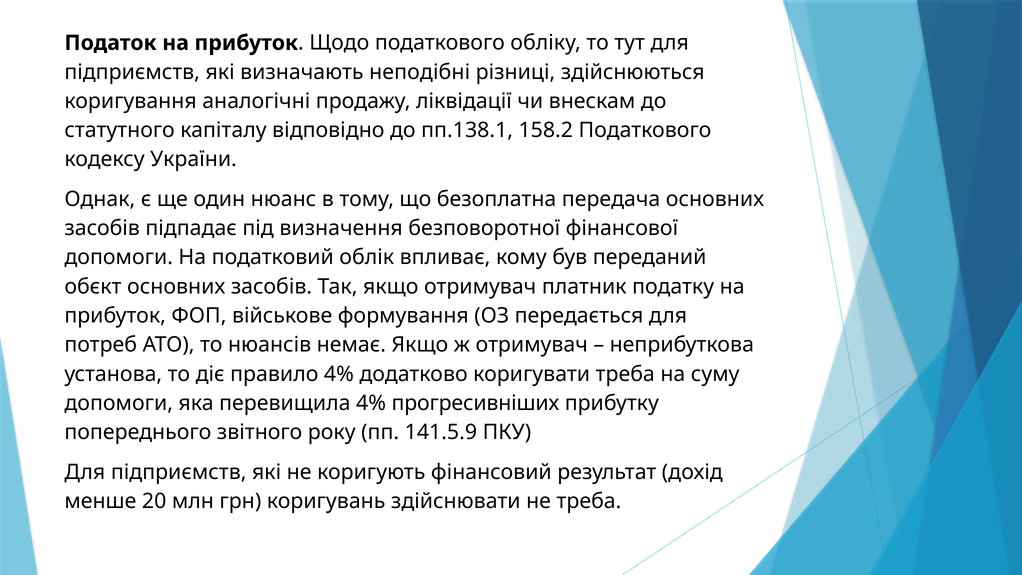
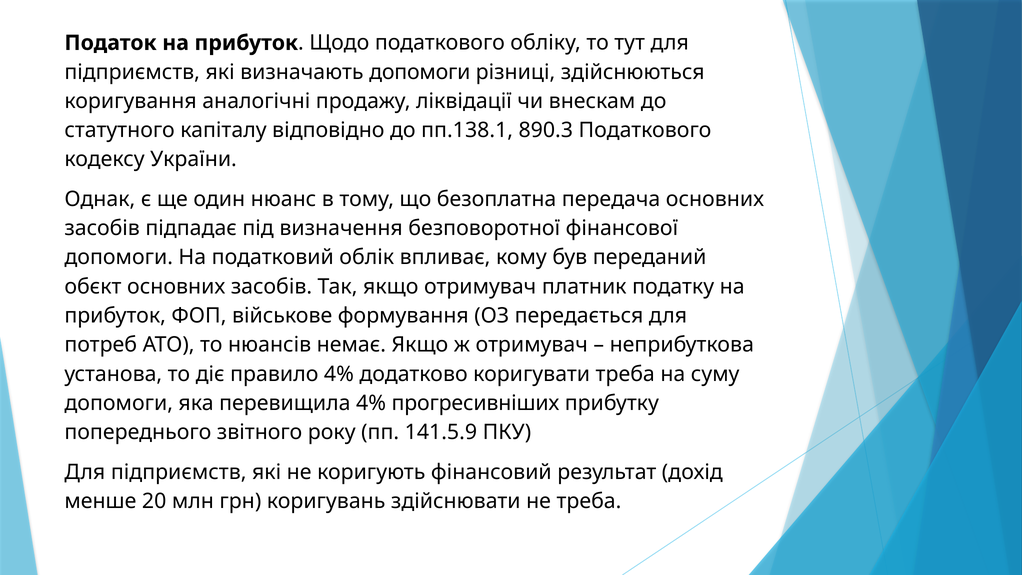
визначають неподібні: неподібні -> допомоги
158.2: 158.2 -> 890.3
